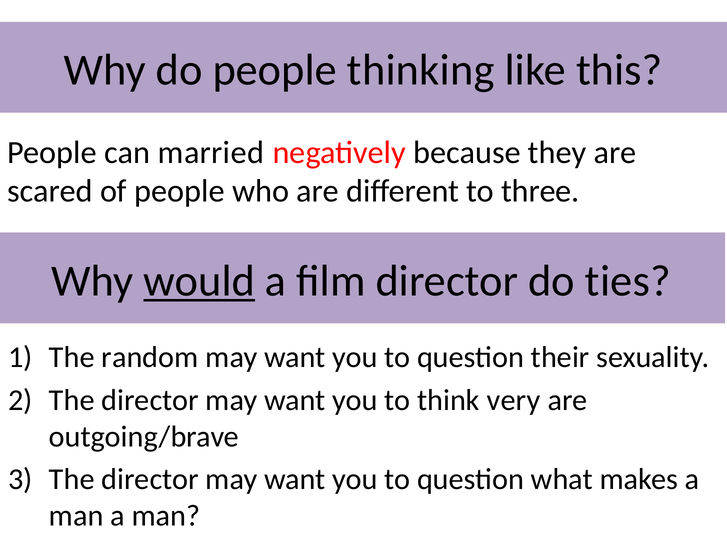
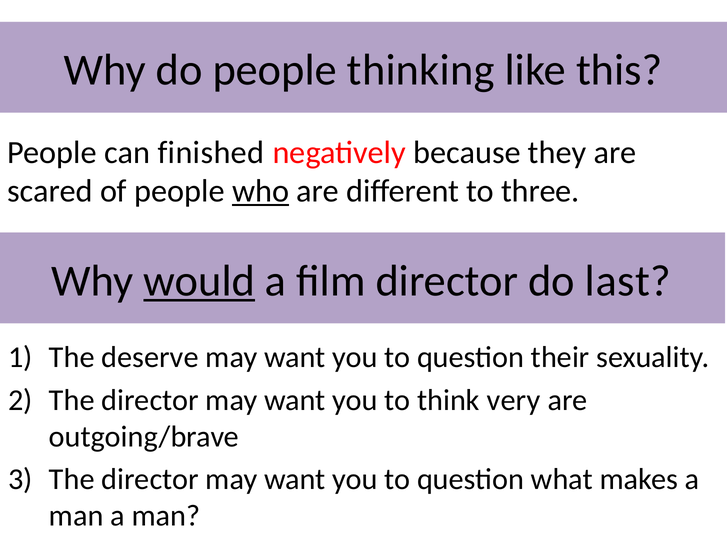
married: married -> finished
who underline: none -> present
ties: ties -> last
random: random -> deserve
